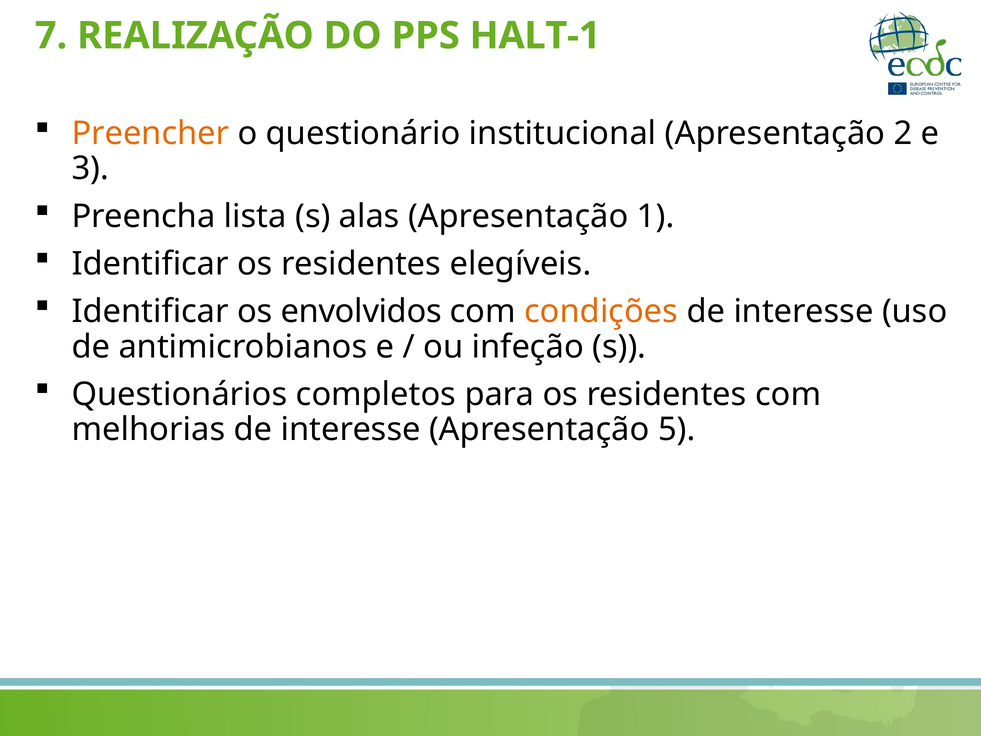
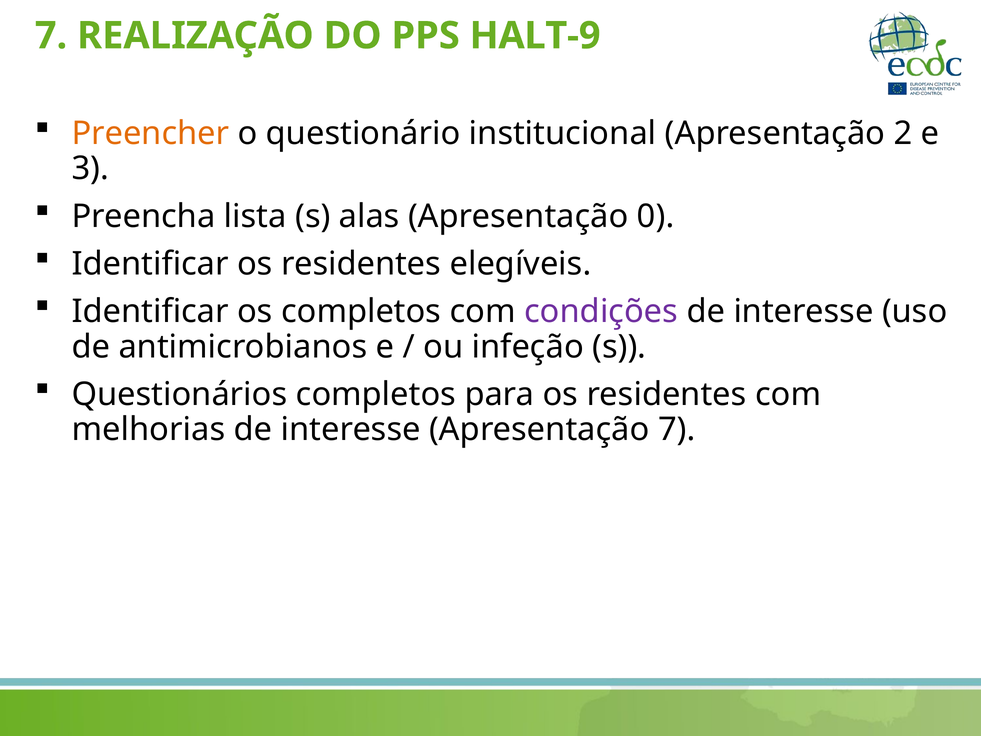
HALT-1: HALT-1 -> HALT-9
1: 1 -> 0
os envolvidos: envolvidos -> completos
condições colour: orange -> purple
Apresentação 5: 5 -> 7
